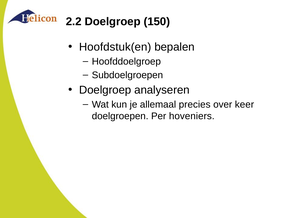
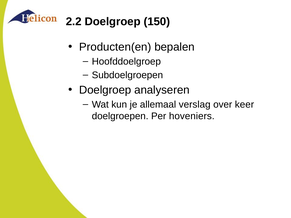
Hoofdstuk(en: Hoofdstuk(en -> Producten(en
precies: precies -> verslag
